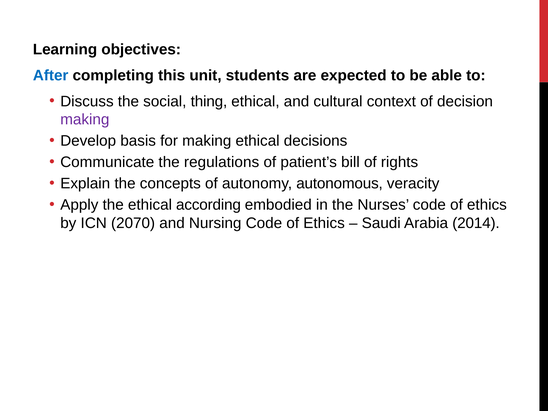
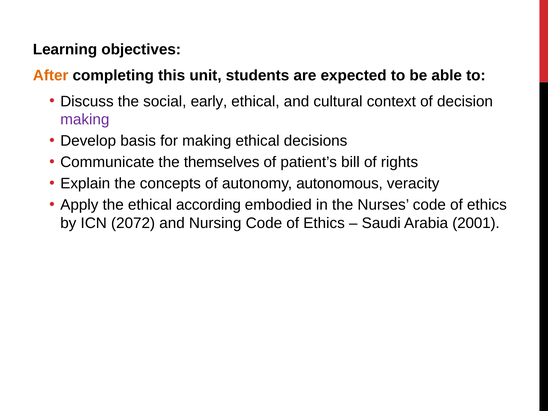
After colour: blue -> orange
thing: thing -> early
regulations: regulations -> themselves
2070: 2070 -> 2072
2014: 2014 -> 2001
